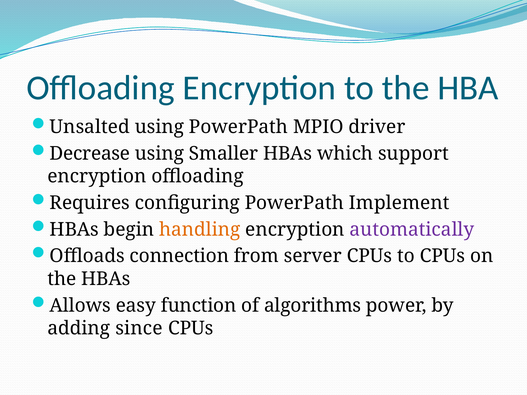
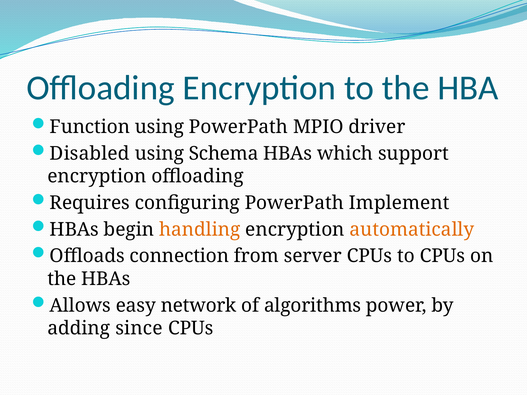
Unsalted: Unsalted -> Function
Decrease: Decrease -> Disabled
Smaller: Smaller -> Schema
automatically colour: purple -> orange
function: function -> network
